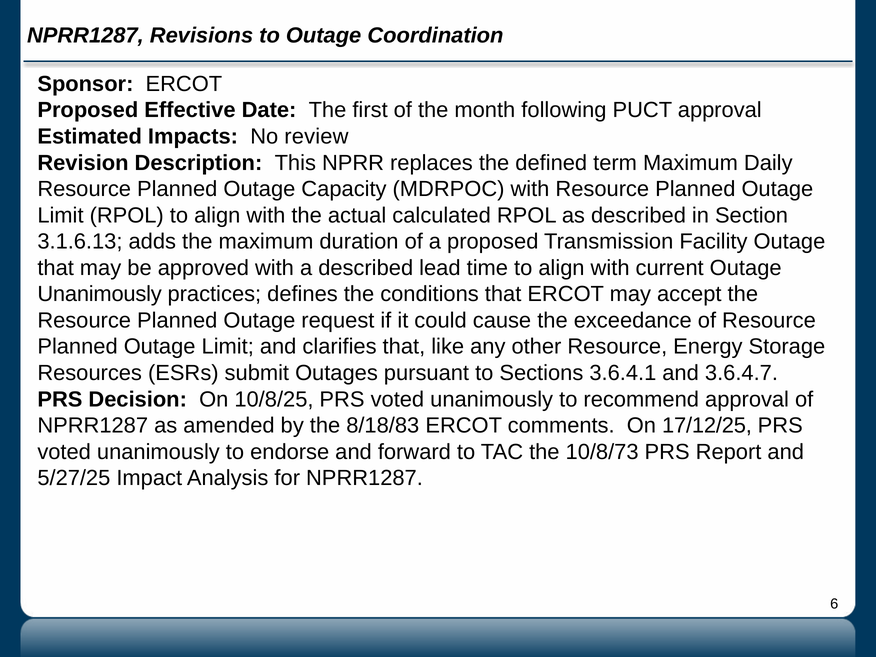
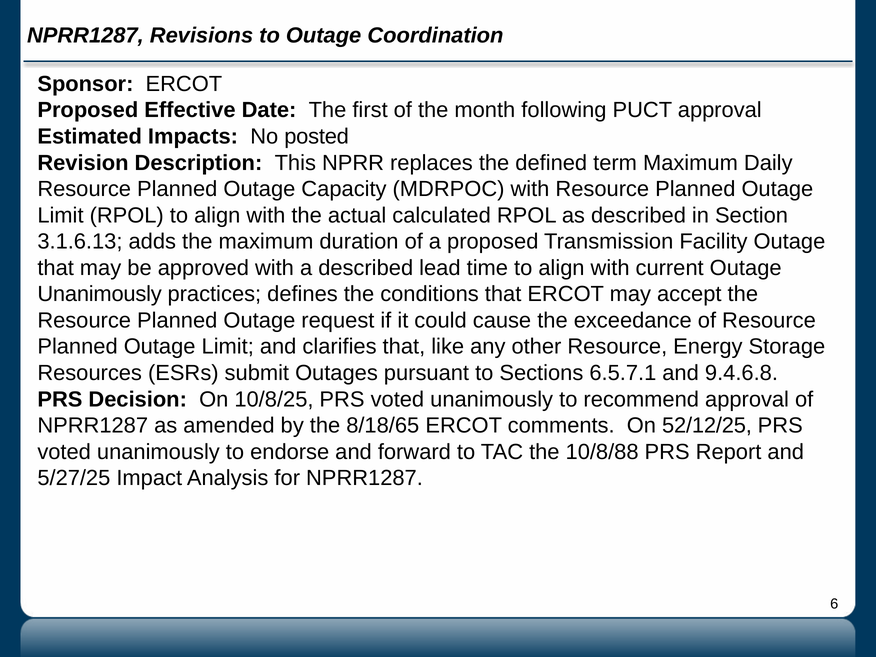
review: review -> posted
3.6.4.1: 3.6.4.1 -> 6.5.7.1
3.6.4.7: 3.6.4.7 -> 9.4.6.8
8/18/83: 8/18/83 -> 8/18/65
17/12/25: 17/12/25 -> 52/12/25
10/8/73: 10/8/73 -> 10/8/88
